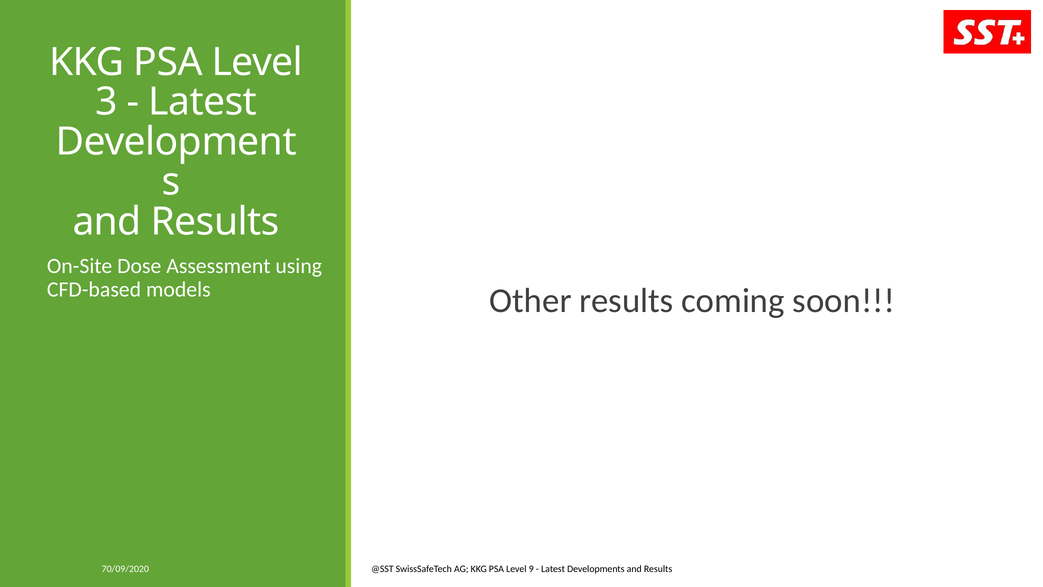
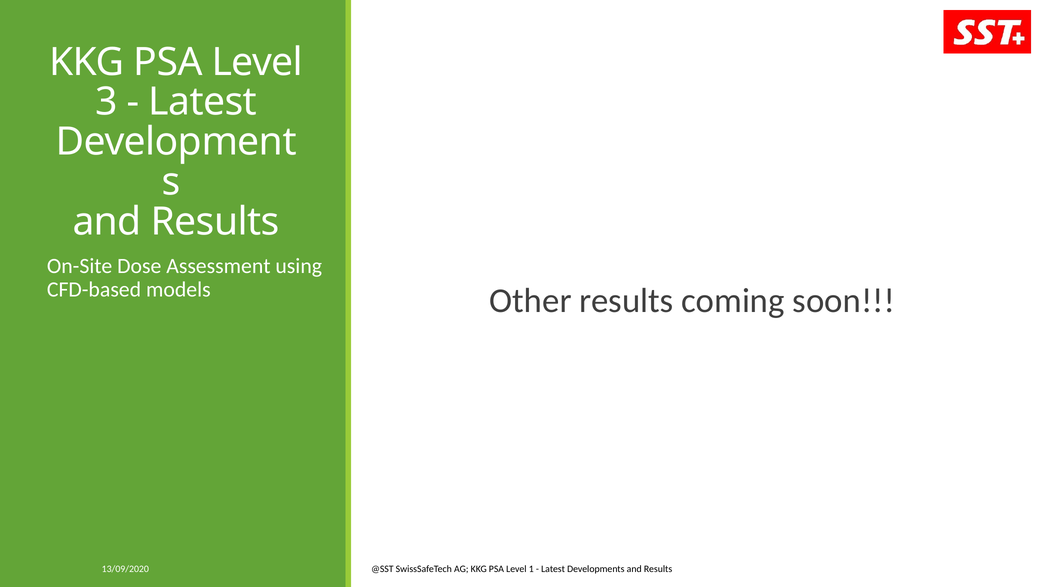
70/09/2020: 70/09/2020 -> 13/09/2020
9: 9 -> 1
